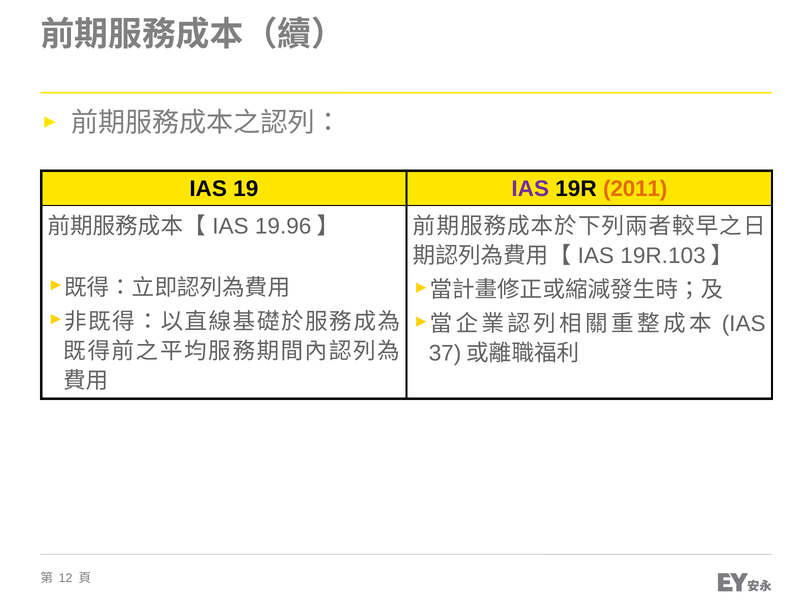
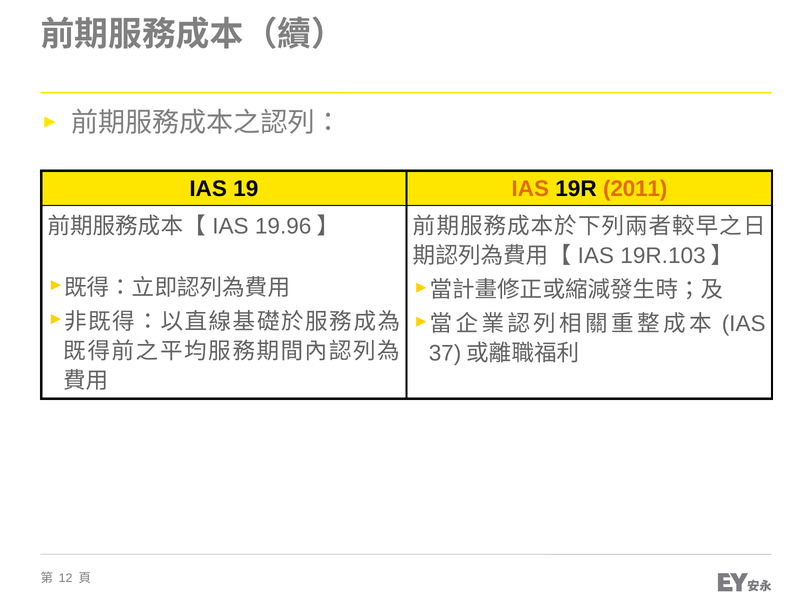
IAS at (530, 189) colour: purple -> orange
